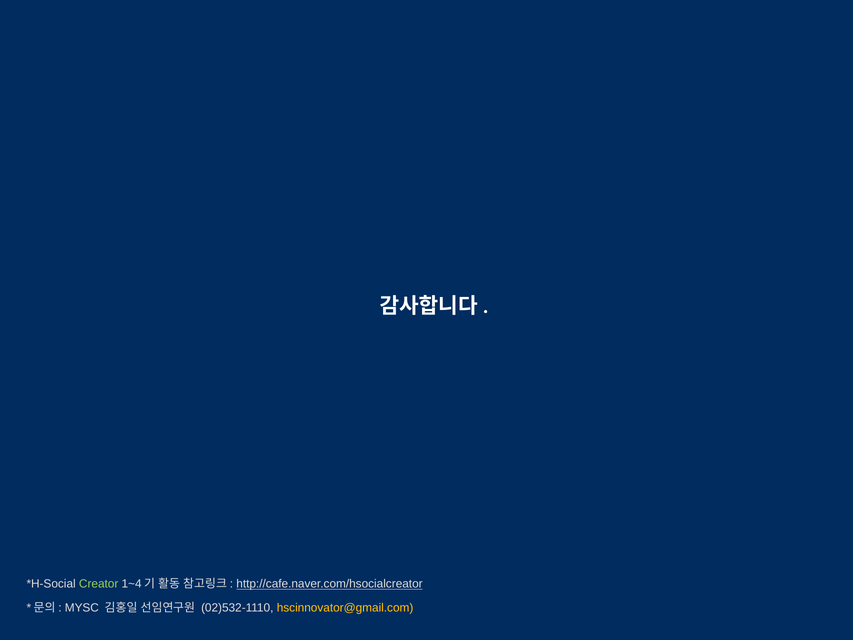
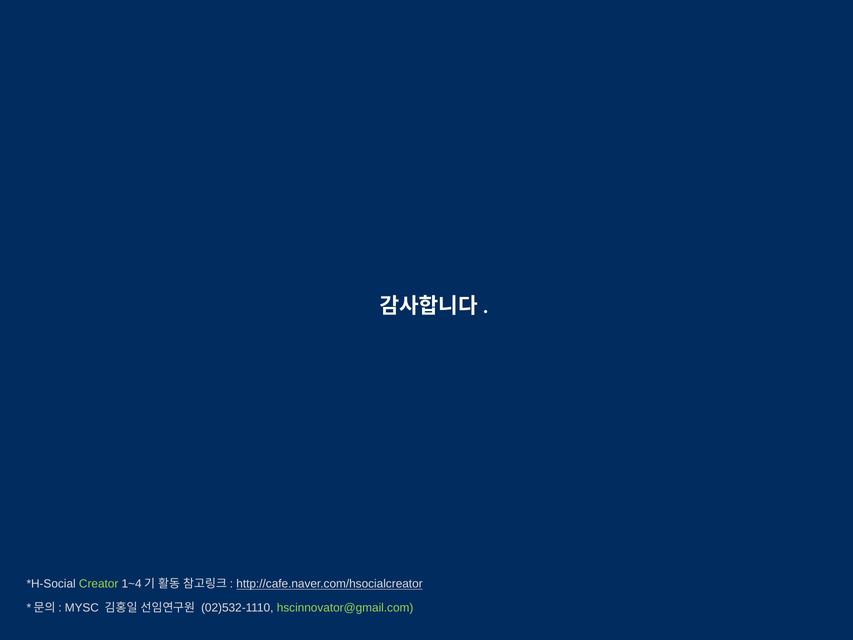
hscinnovator@gmail.com colour: yellow -> light green
